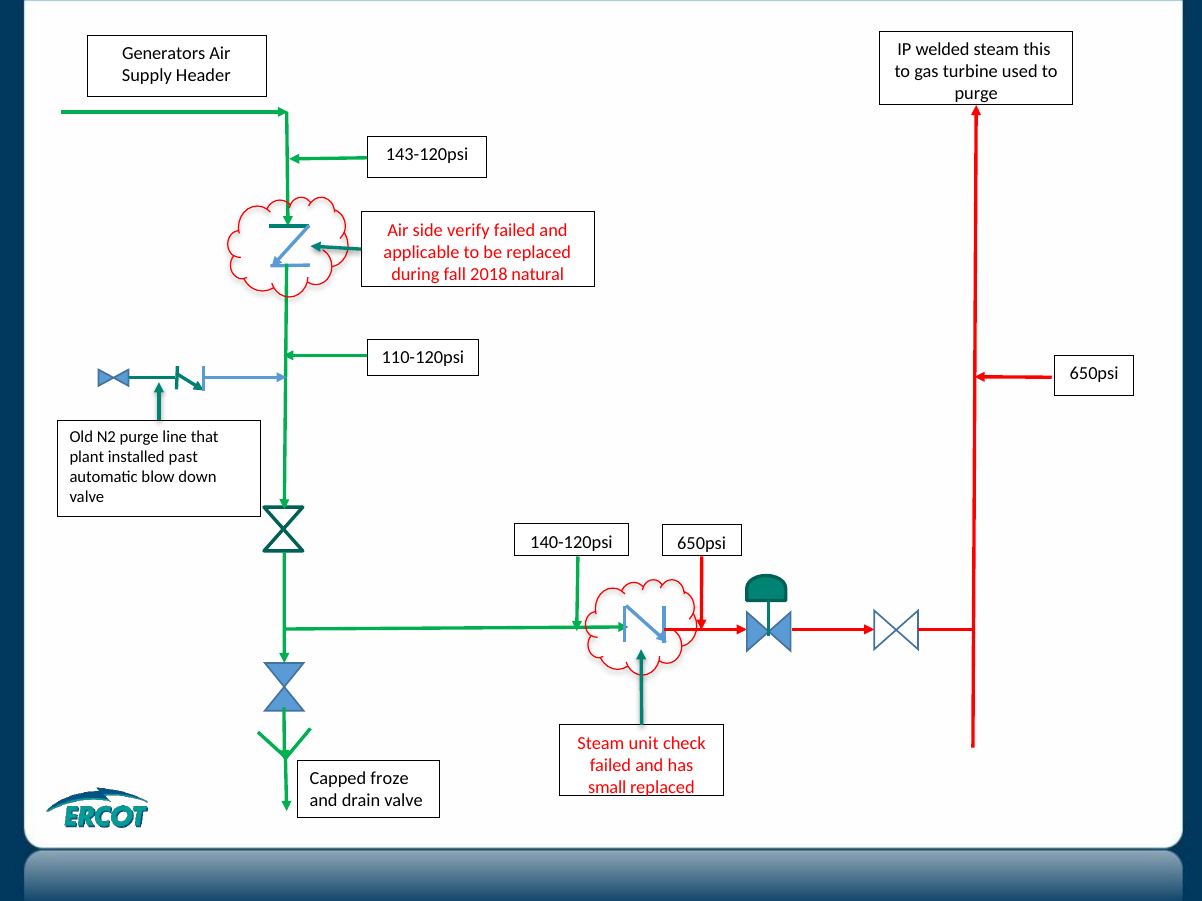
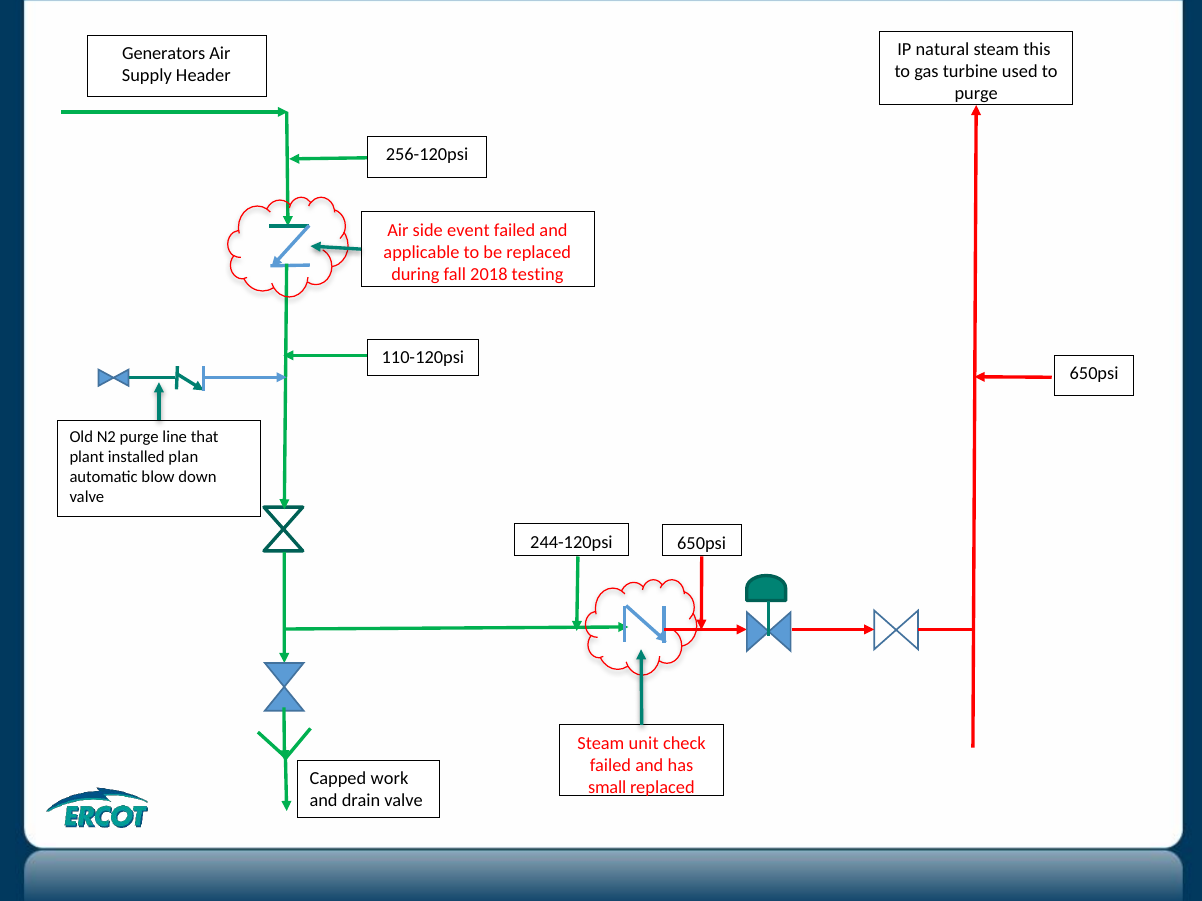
welded: welded -> natural
143-120psi: 143-120psi -> 256-120psi
verify: verify -> event
natural: natural -> testing
past: past -> plan
140-120psi: 140-120psi -> 244-120psi
froze: froze -> work
